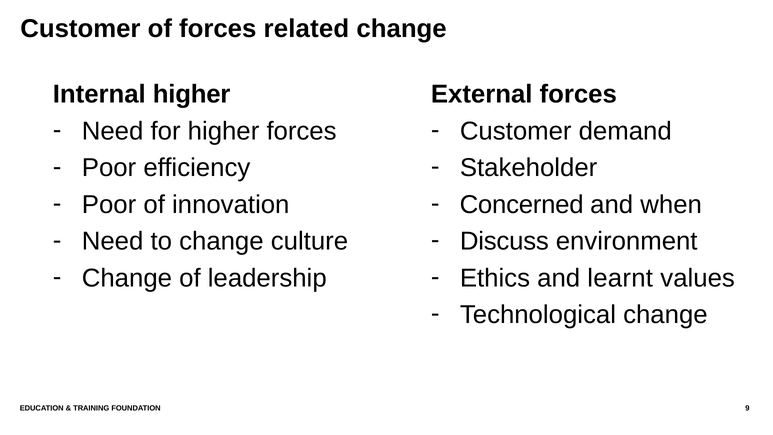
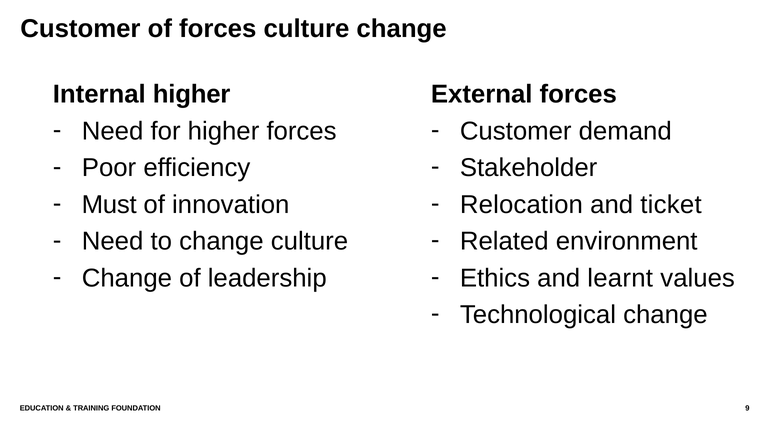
forces related: related -> culture
Poor at (109, 205): Poor -> Must
Concerned: Concerned -> Relocation
when: when -> ticket
Discuss: Discuss -> Related
